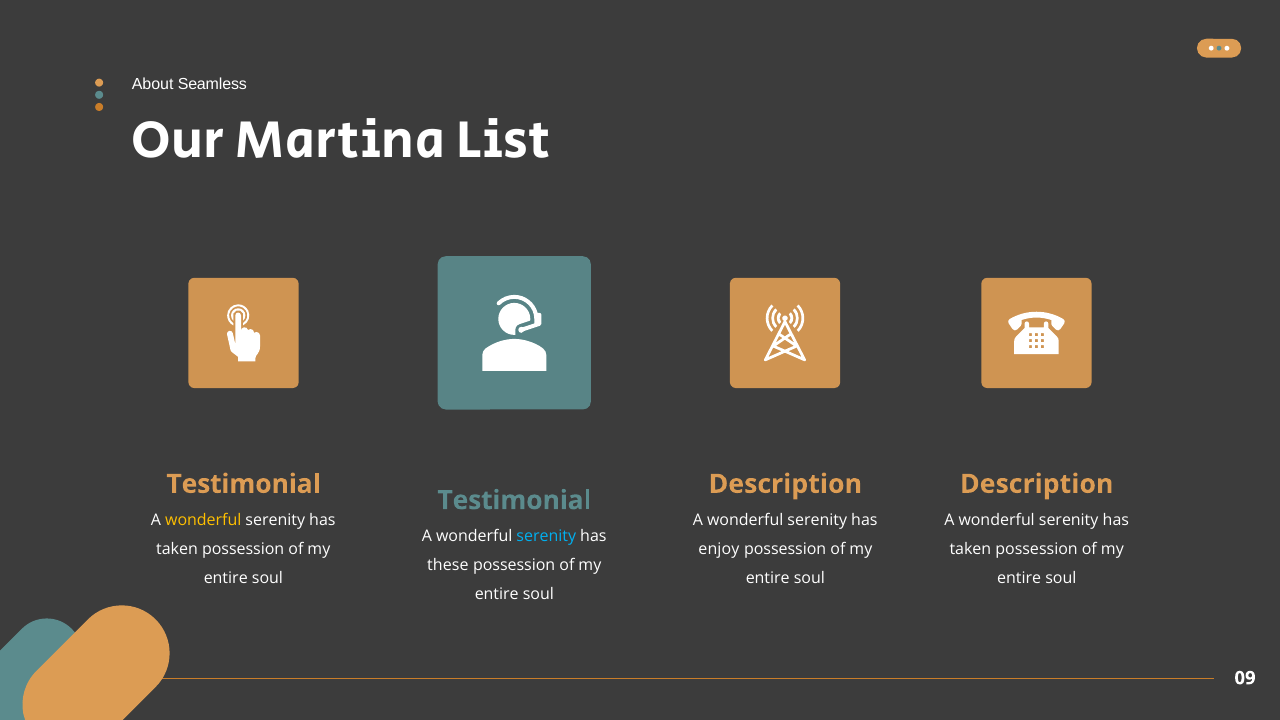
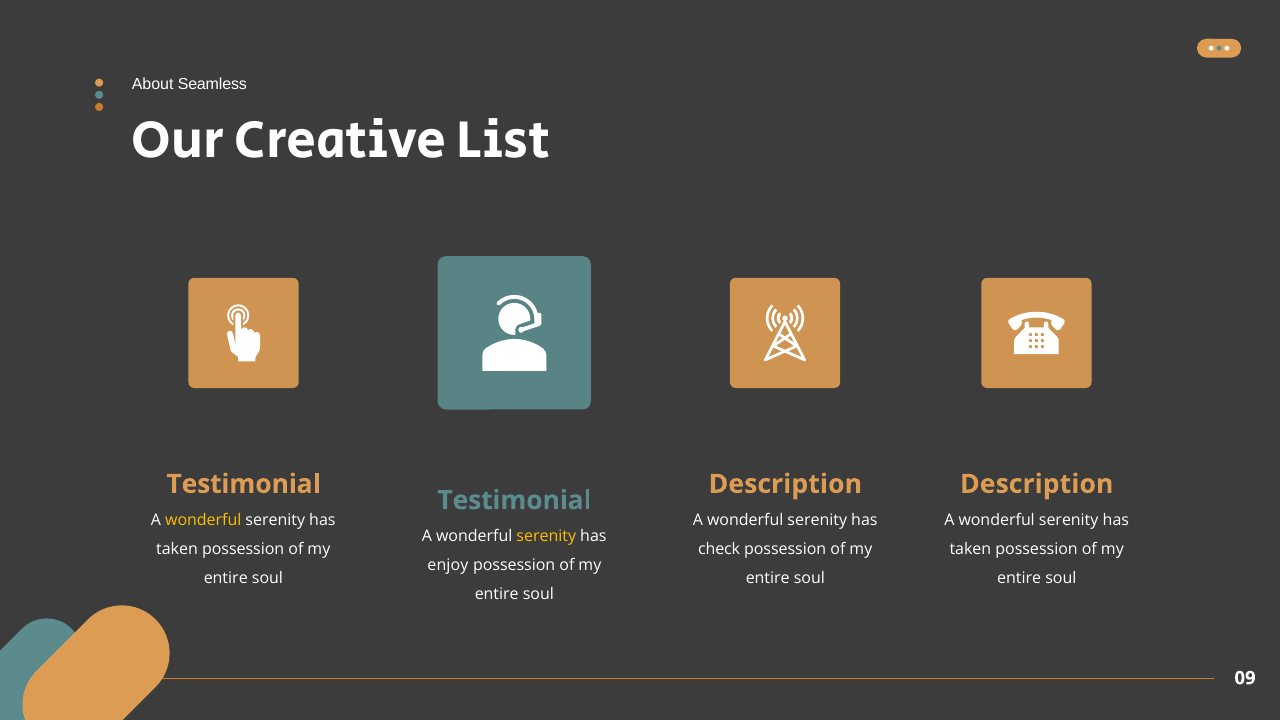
Martina: Martina -> Creative
serenity at (546, 537) colour: light blue -> yellow
enjoy: enjoy -> check
these: these -> enjoy
